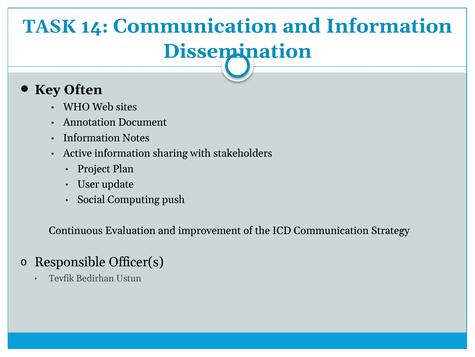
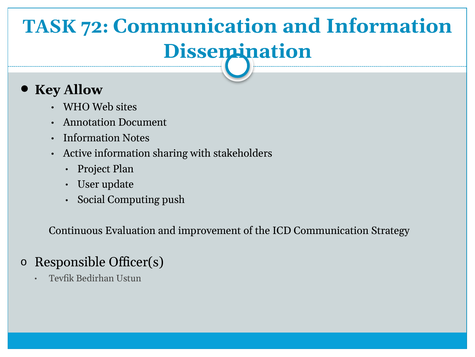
14: 14 -> 72
Often: Often -> Allow
